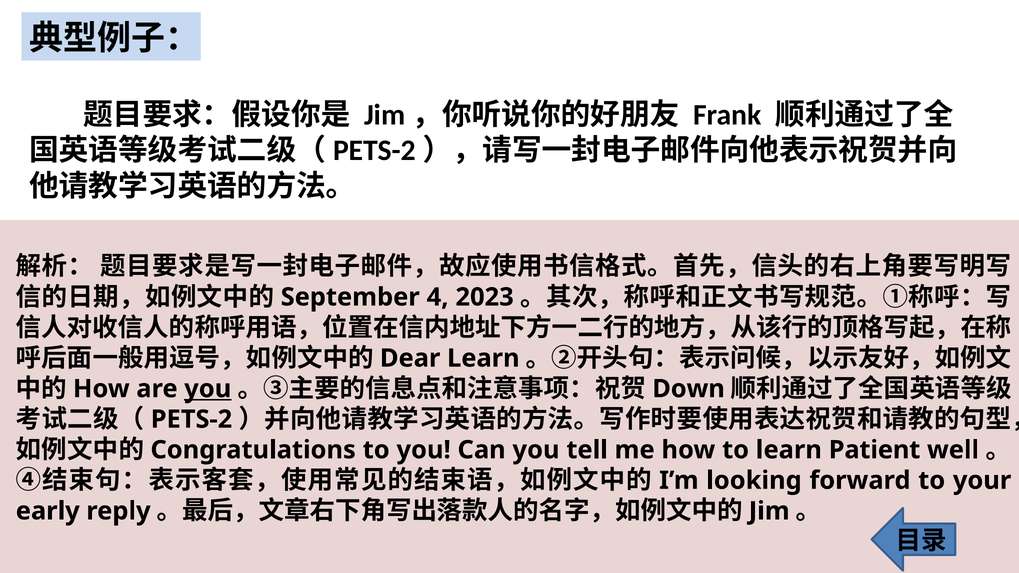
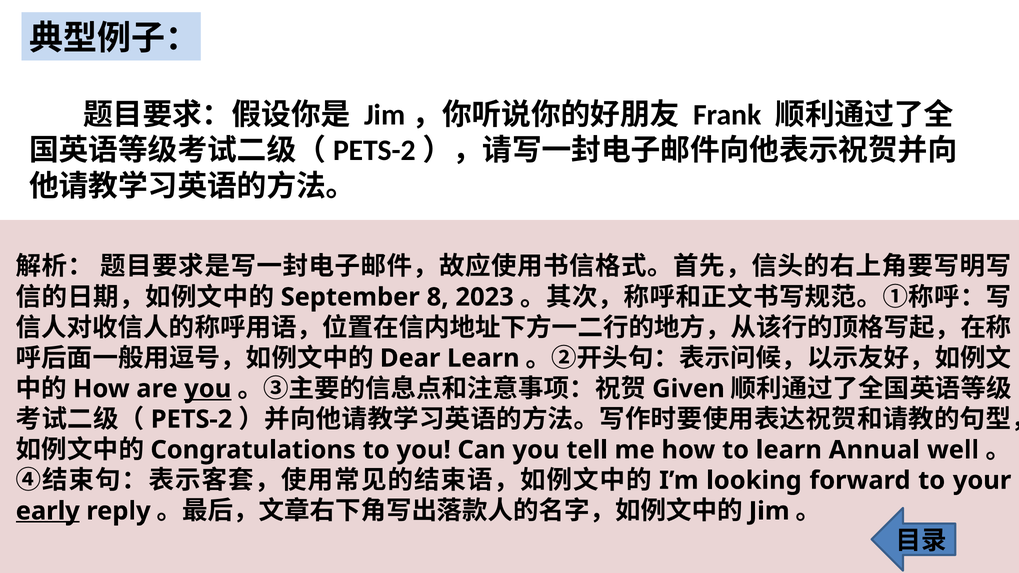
4: 4 -> 8
Down: Down -> Given
Patient: Patient -> Annual
early underline: none -> present
